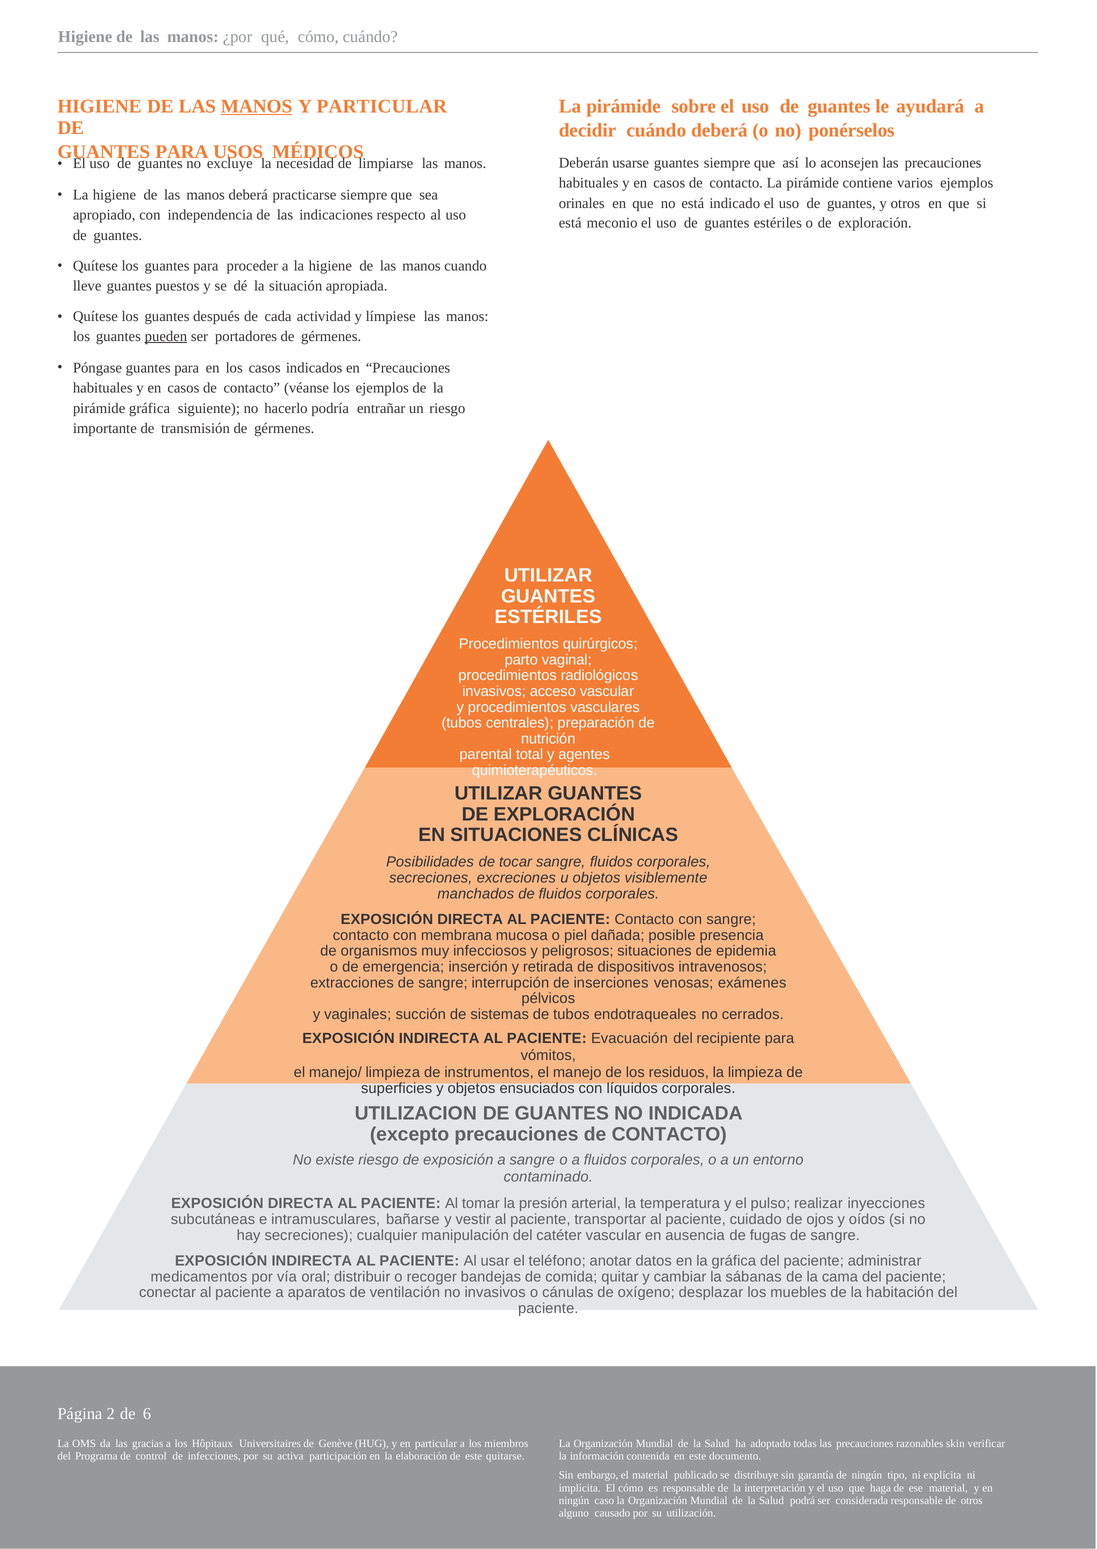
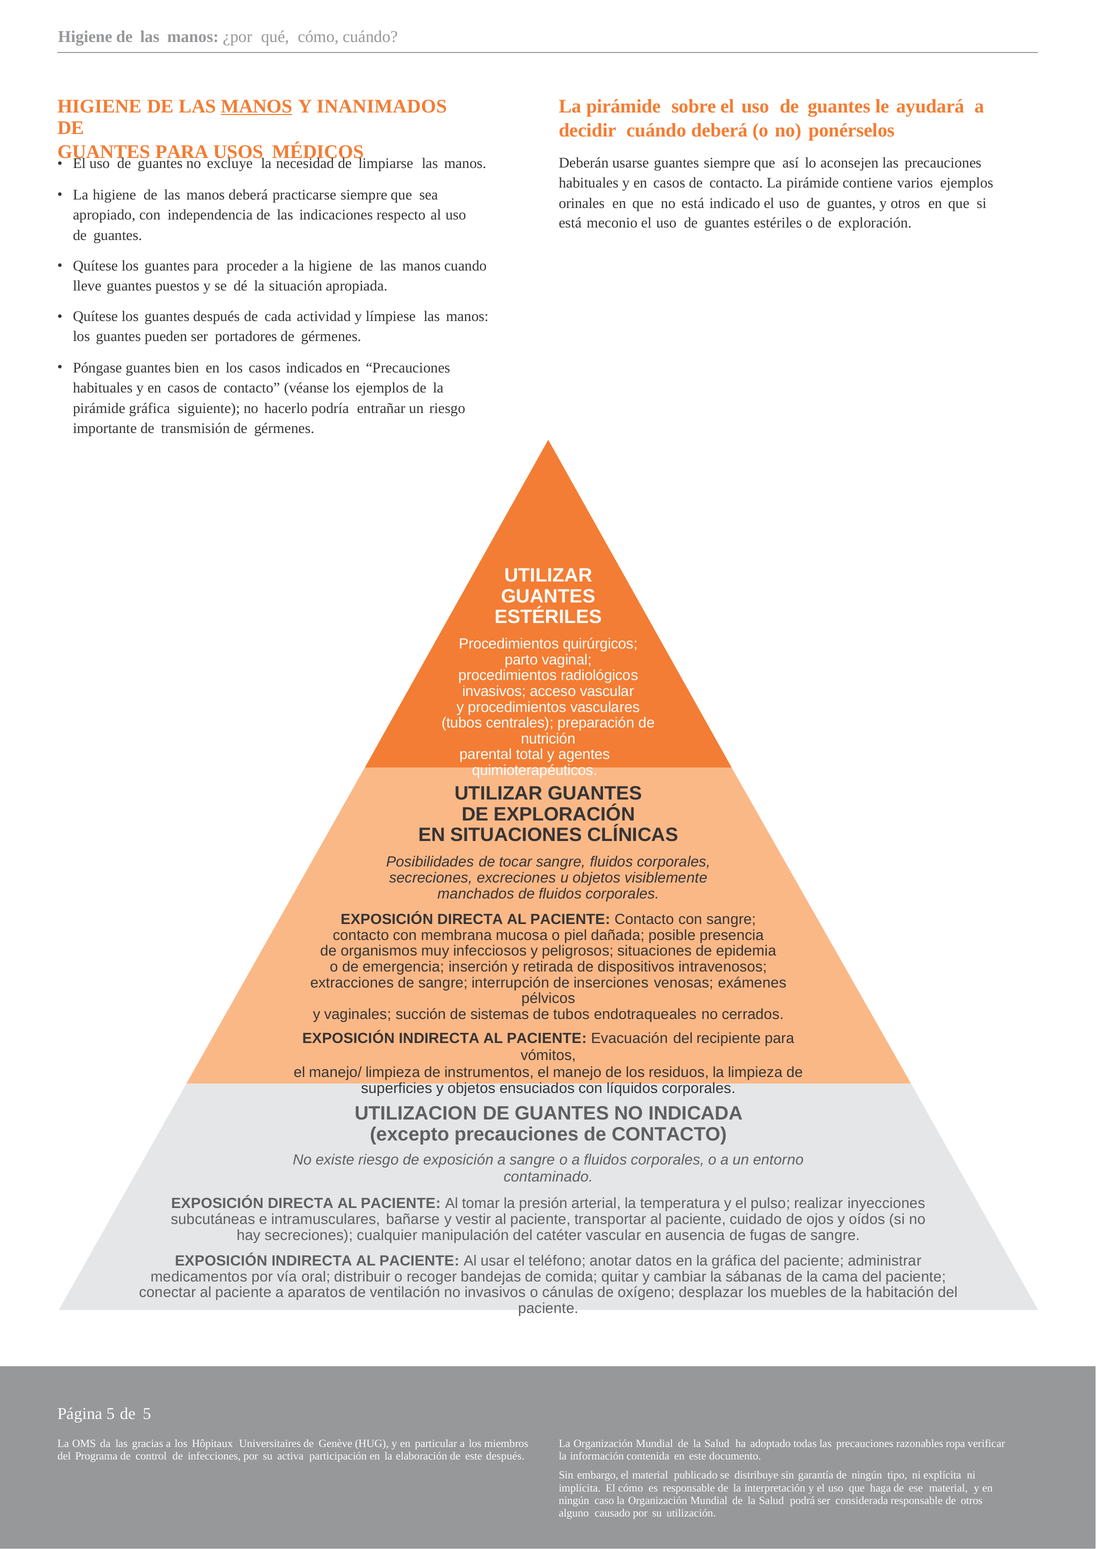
Y PARTICULAR: PARTICULAR -> INANIMADOS
pueden underline: present -> none
Póngase guantes para: para -> bien
Página 2: 2 -> 5
de 6: 6 -> 5
skin: skin -> ropa
este quitarse: quitarse -> después
